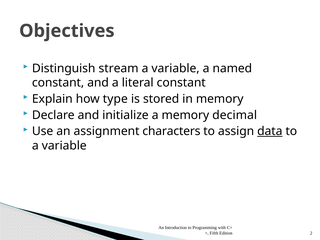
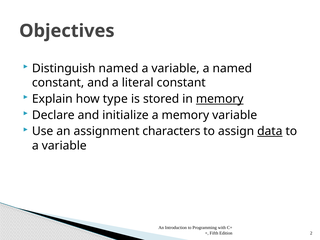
Distinguish stream: stream -> named
memory at (220, 99) underline: none -> present
memory decimal: decimal -> variable
